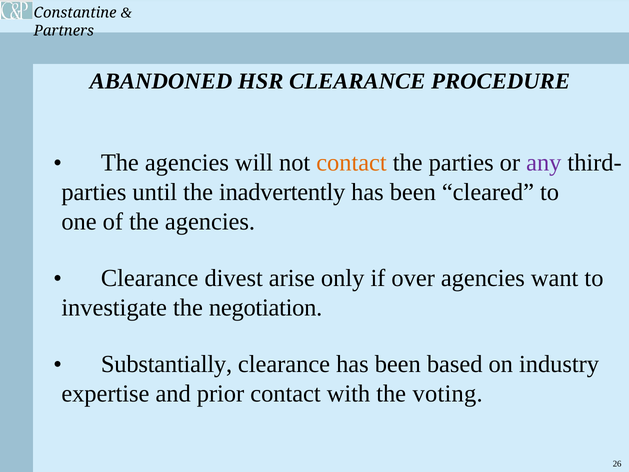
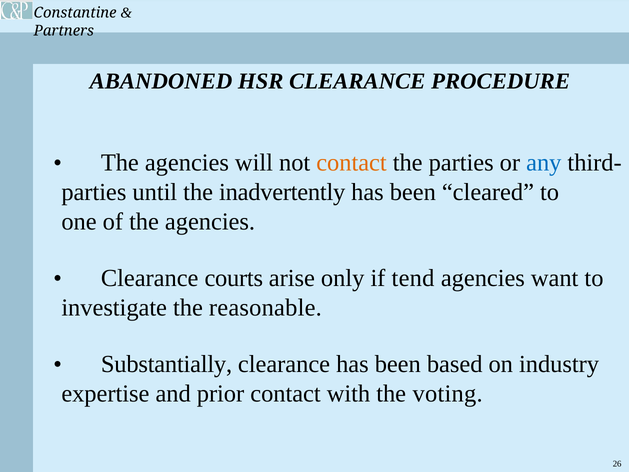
any colour: purple -> blue
divest: divest -> courts
over: over -> tend
negotiation: negotiation -> reasonable
